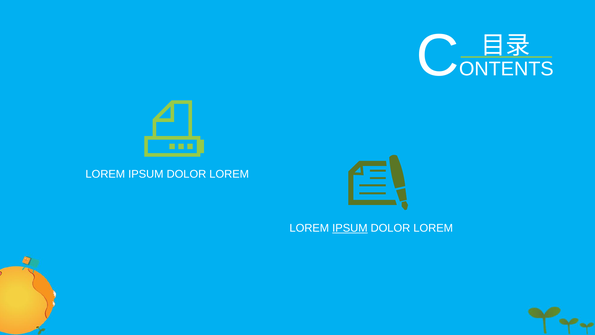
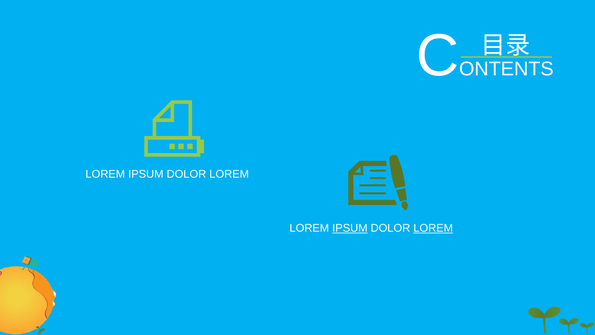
LOREM at (433, 228) underline: none -> present
